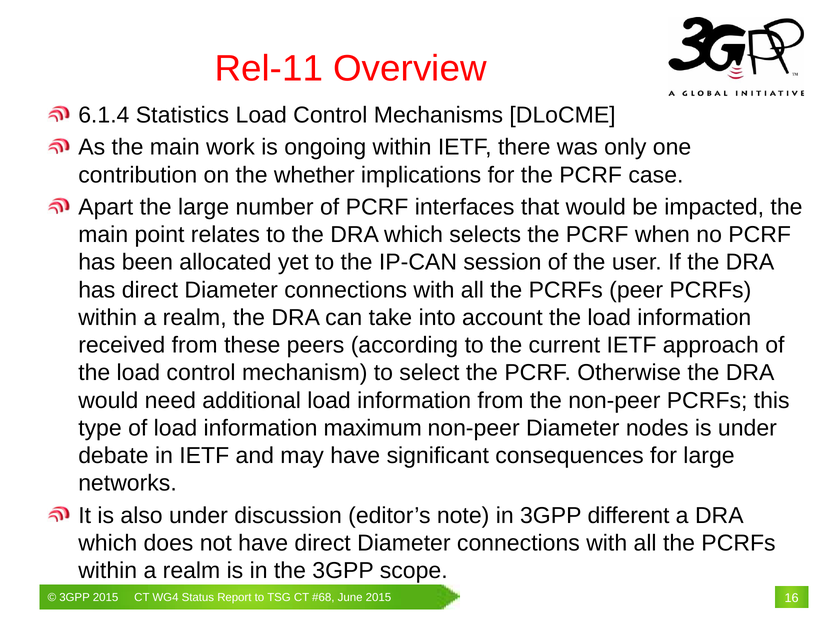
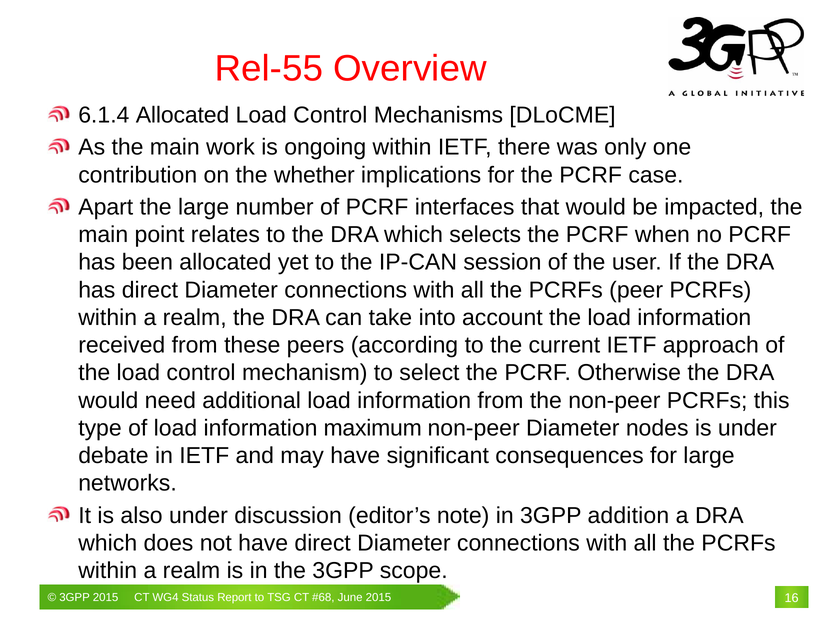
Rel-11: Rel-11 -> Rel-55
6.1.4 Statistics: Statistics -> Allocated
different: different -> addition
